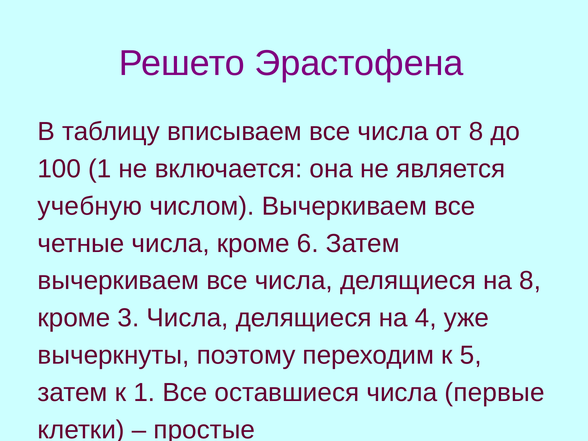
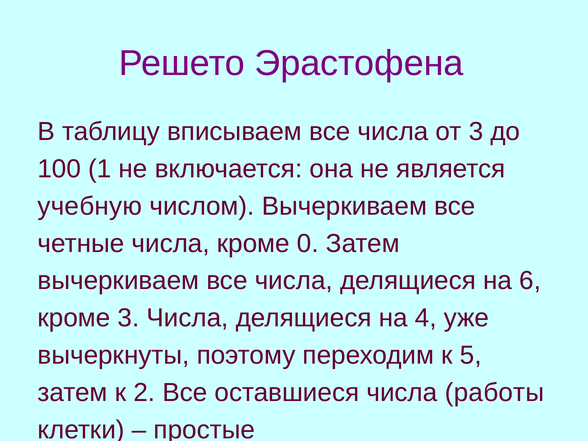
от 8: 8 -> 3
6: 6 -> 0
на 8: 8 -> 6
к 1: 1 -> 2
первые: первые -> работы
